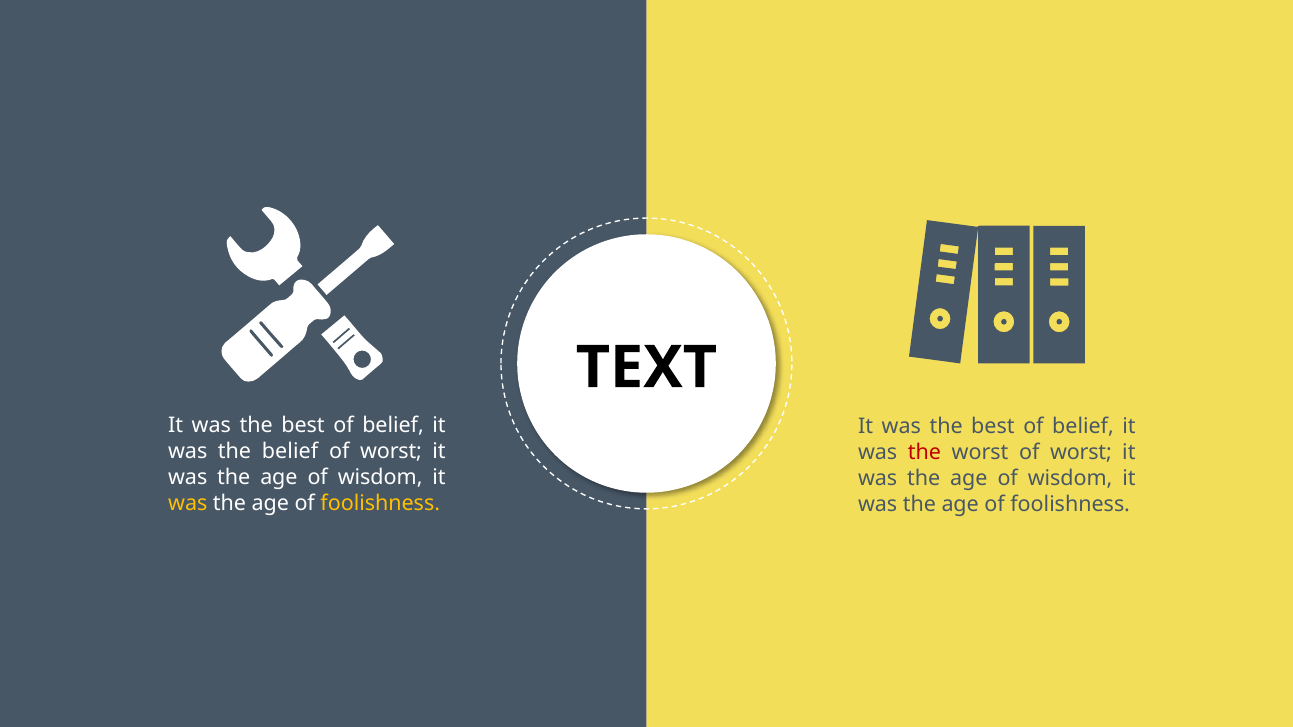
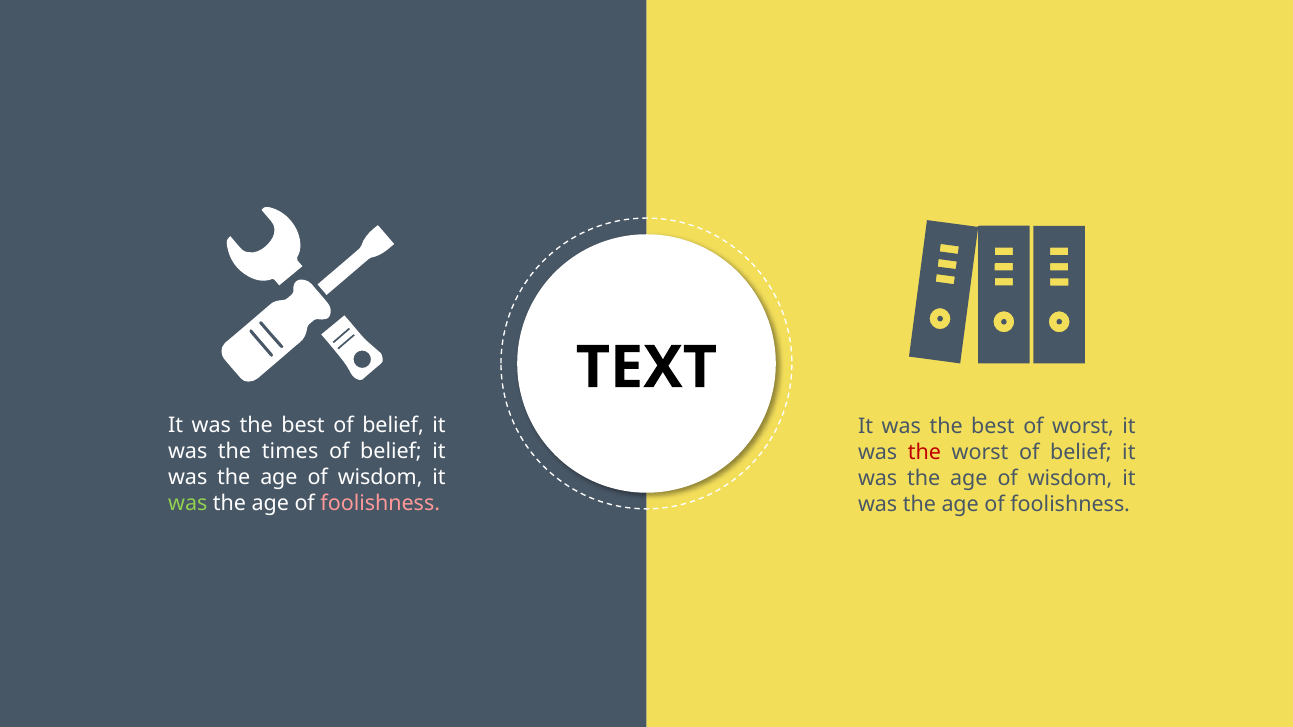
belief at (1083, 427): belief -> worst
the belief: belief -> times
worst at (391, 452): worst -> belief
worst of worst: worst -> belief
was at (188, 503) colour: yellow -> light green
foolishness at (380, 503) colour: yellow -> pink
